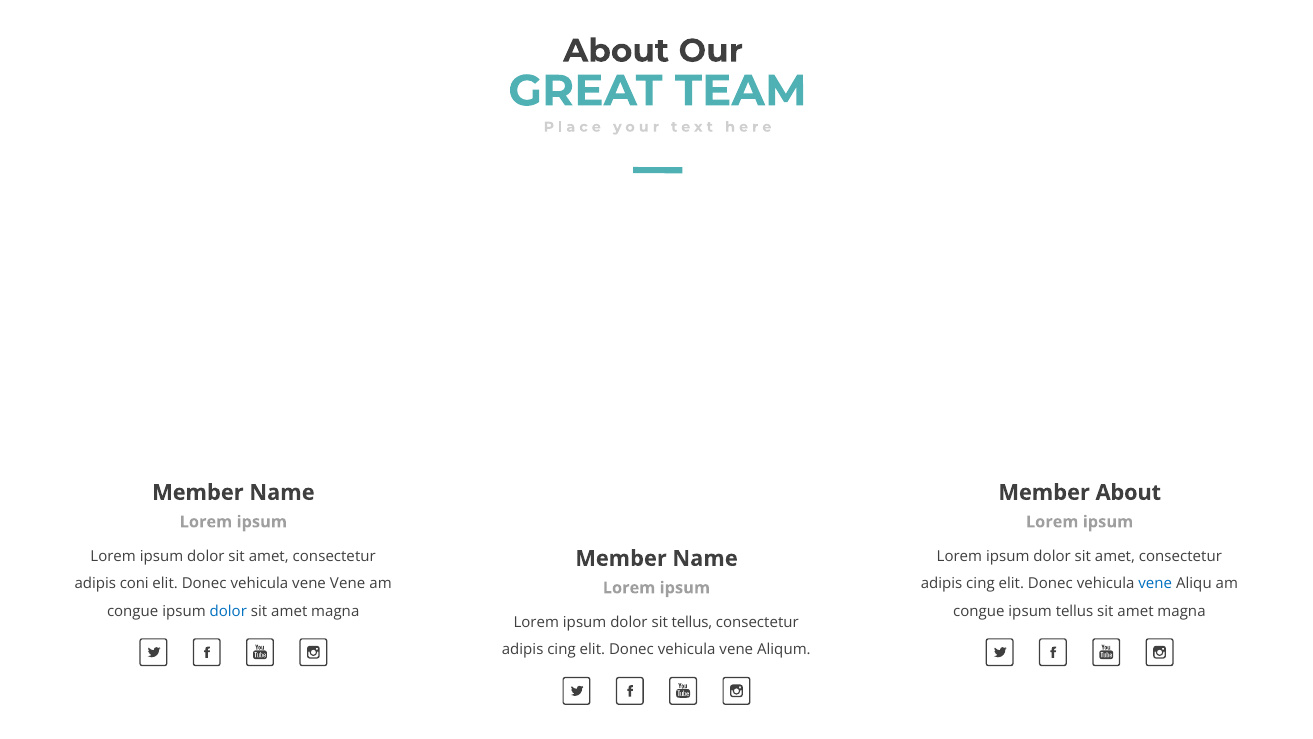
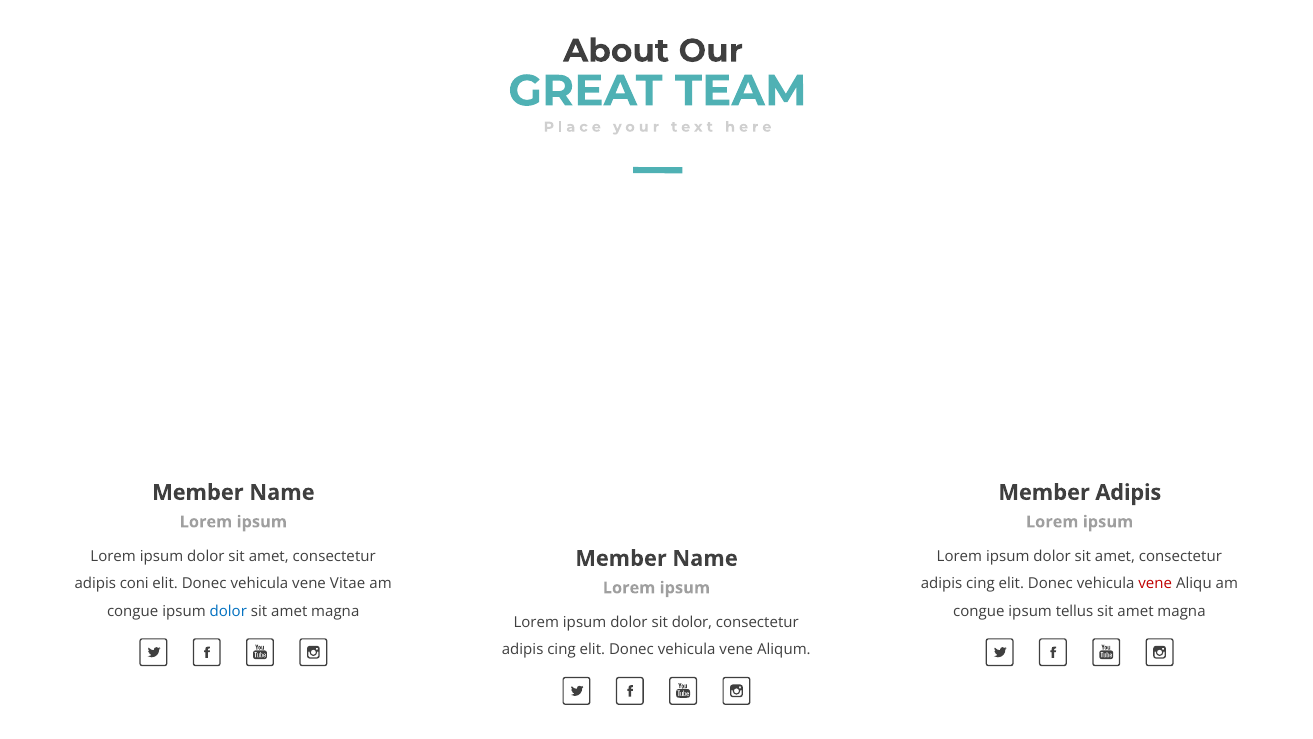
Member About: About -> Adipis
vene Vene: Vene -> Vitae
vene at (1155, 584) colour: blue -> red
sit tellus: tellus -> dolor
